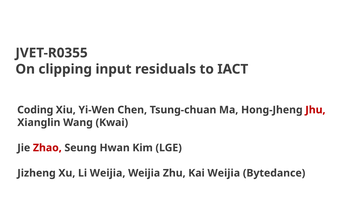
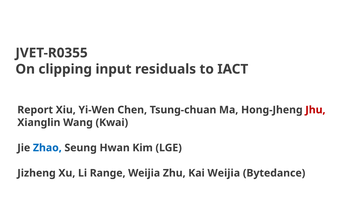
Coding: Coding -> Report
Zhao colour: red -> blue
Li Weijia: Weijia -> Range
